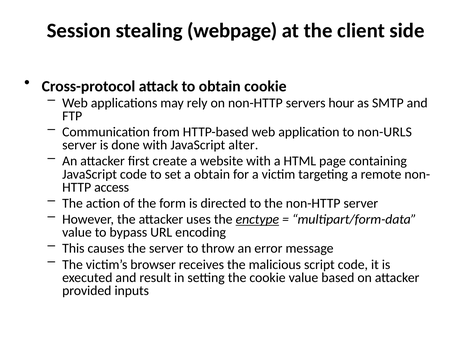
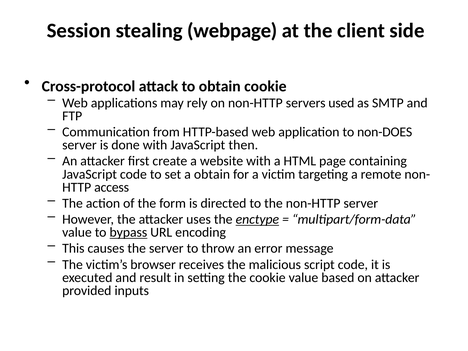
hour: hour -> used
non-URLS: non-URLS -> non-DOES
alter: alter -> then
bypass underline: none -> present
